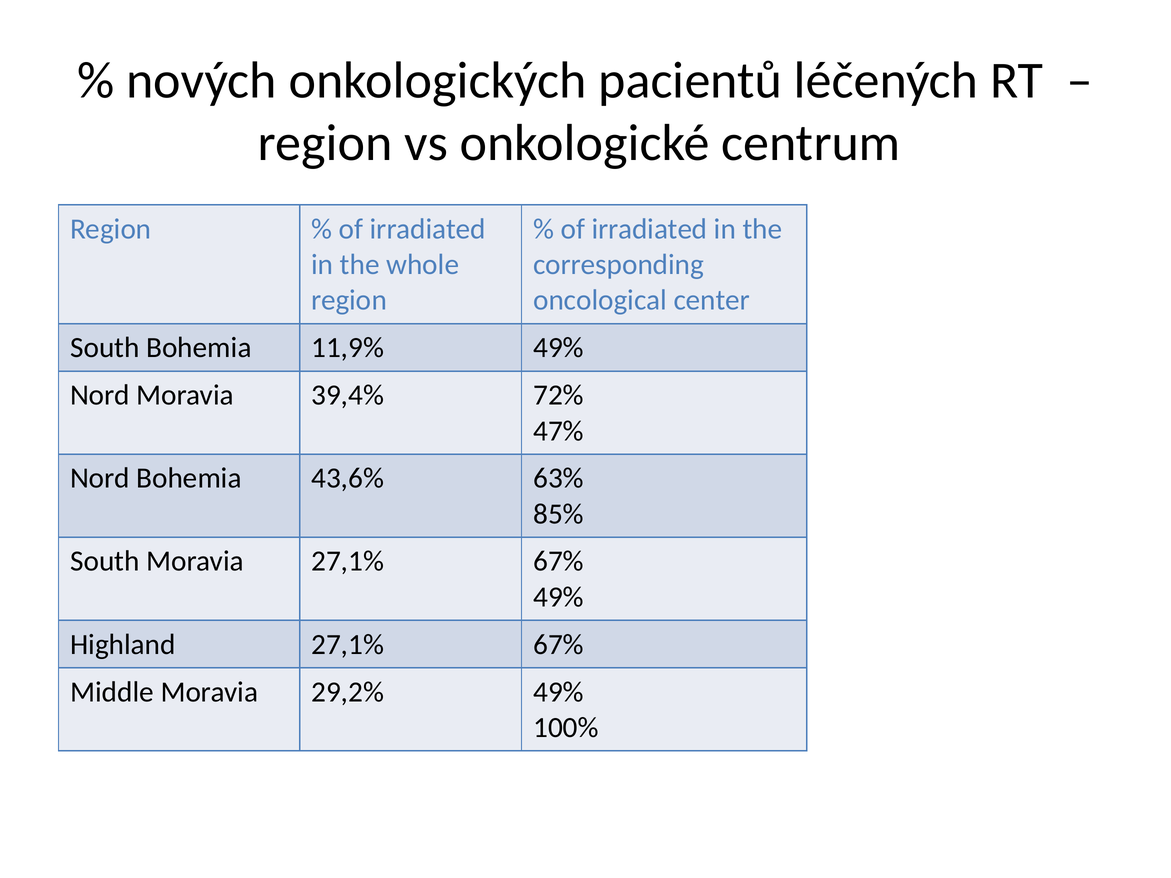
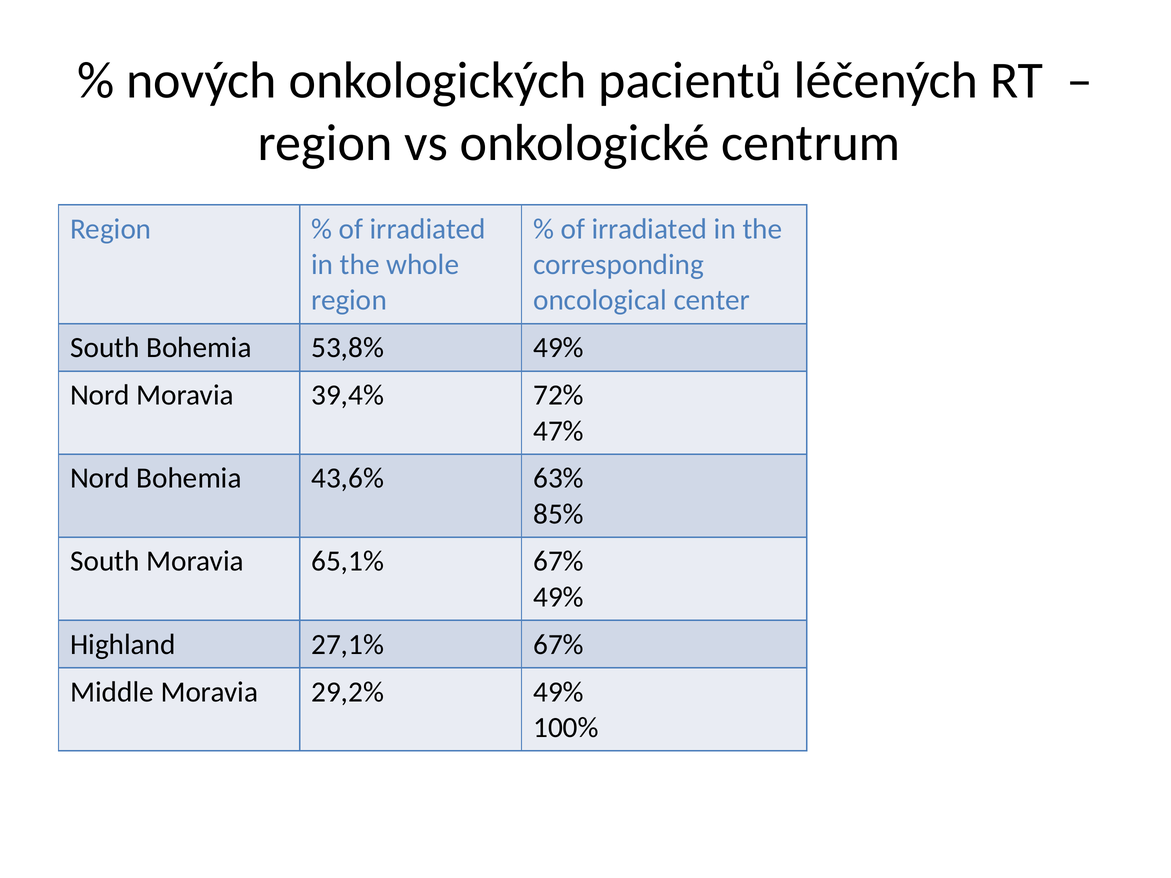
11,9%: 11,9% -> 53,8%
Moravia 27,1%: 27,1% -> 65,1%
